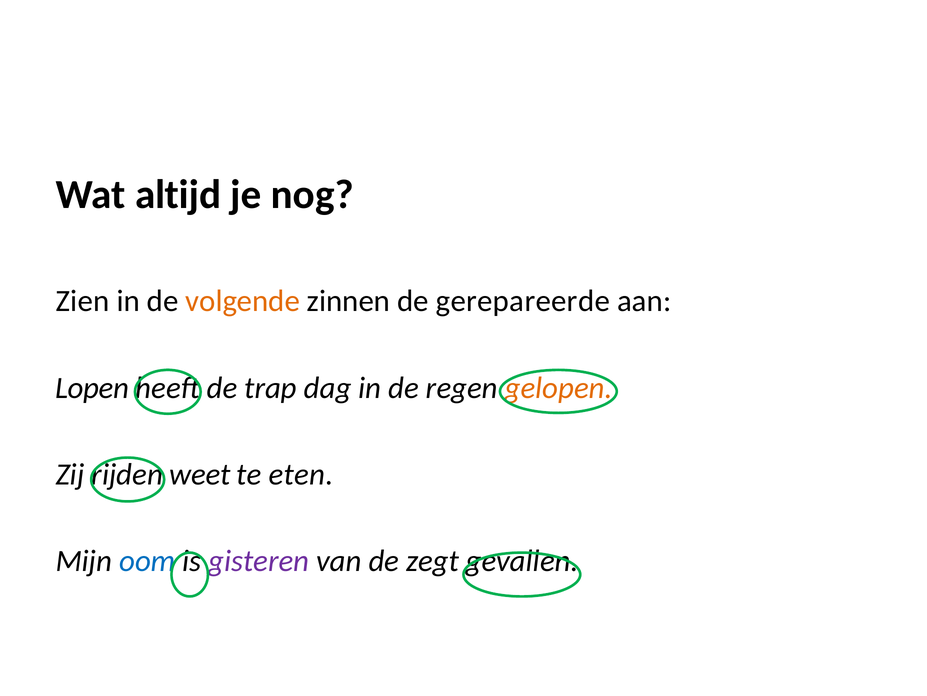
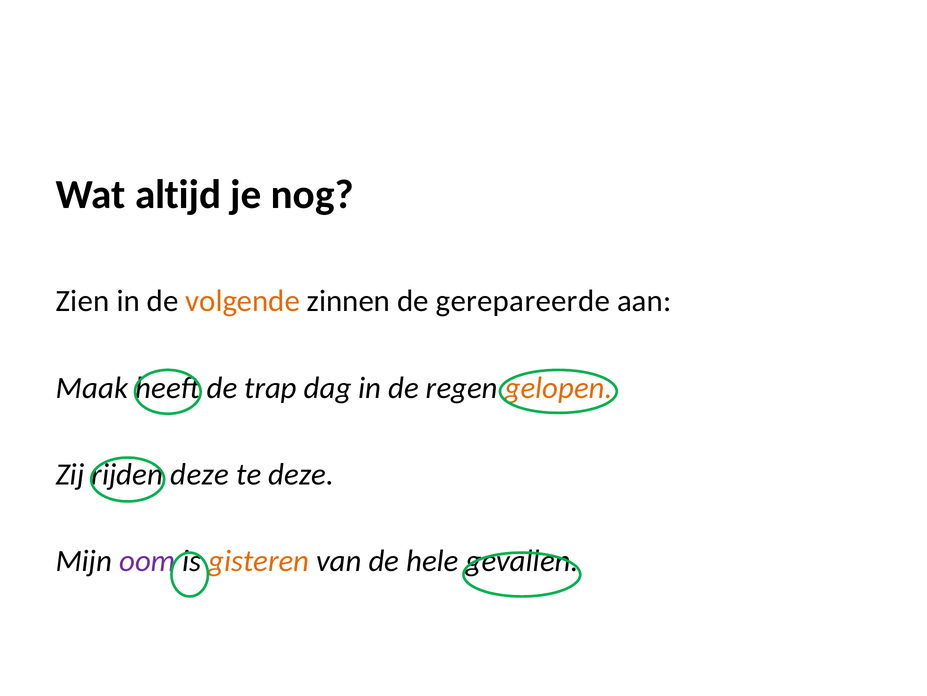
Lopen: Lopen -> Maak
rijden weet: weet -> deze
te eten: eten -> deze
oom colour: blue -> purple
gisteren colour: purple -> orange
zegt: zegt -> hele
